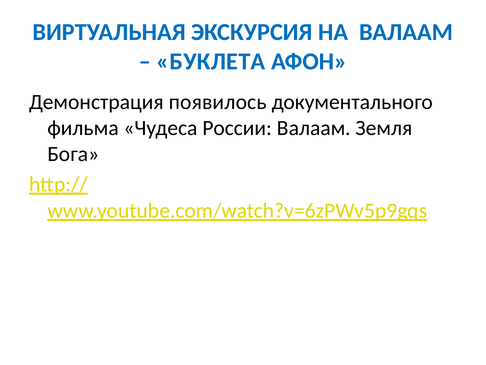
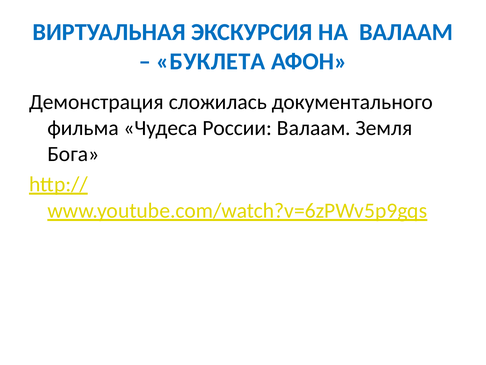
появилось: появилось -> сложилась
